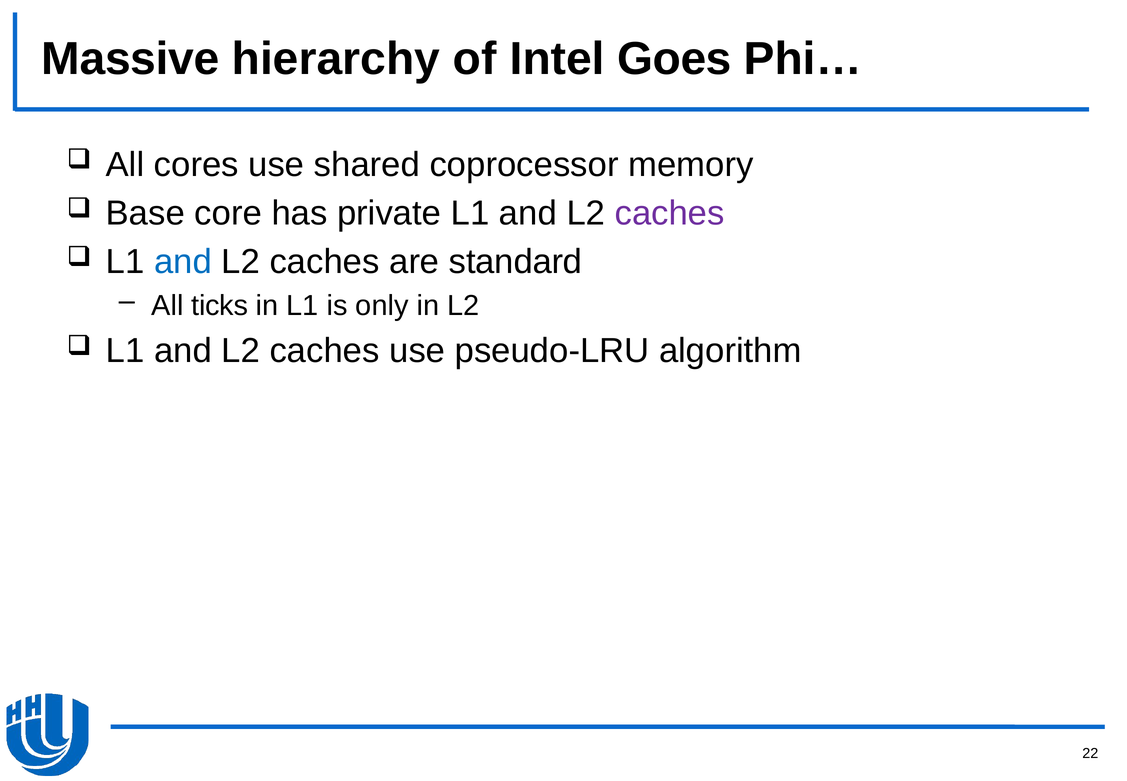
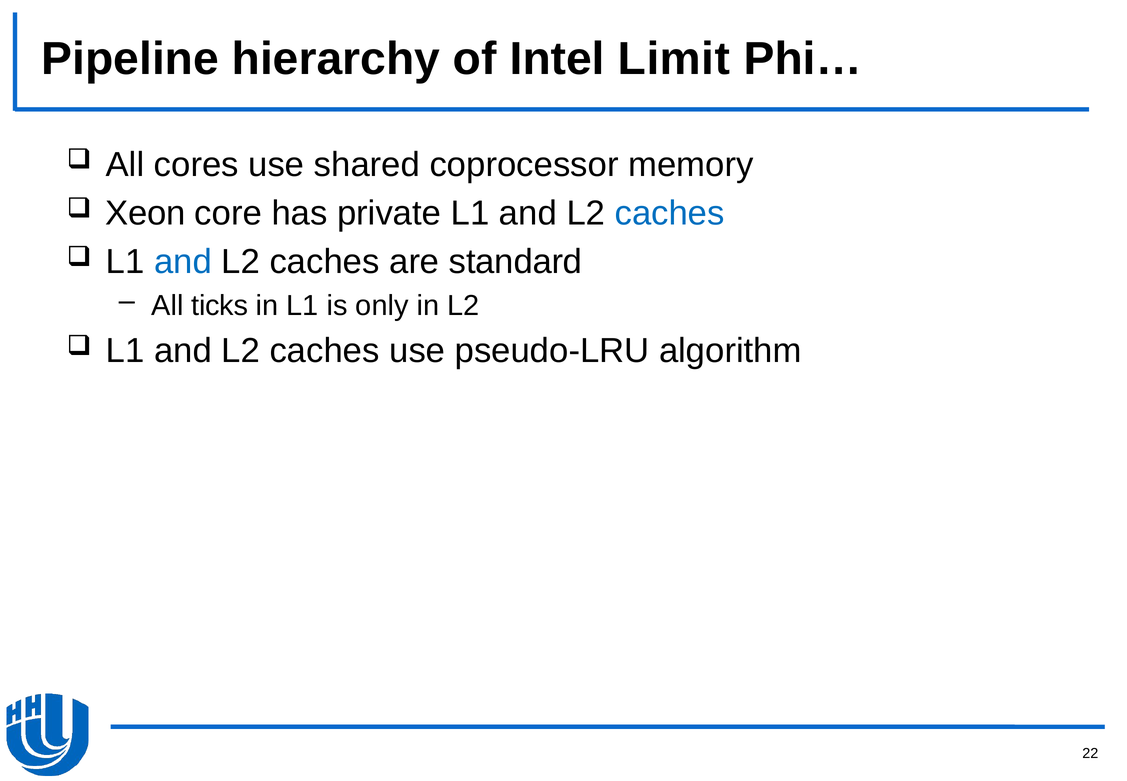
Massive: Massive -> Pipeline
Goes: Goes -> Limit
Base: Base -> Xeon
caches at (670, 213) colour: purple -> blue
